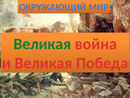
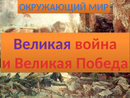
Великая at (42, 44) colour: green -> purple
